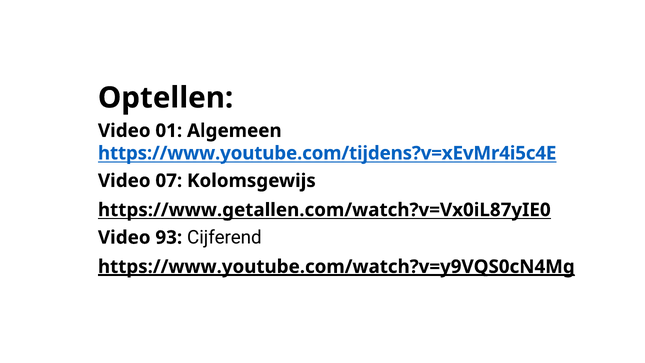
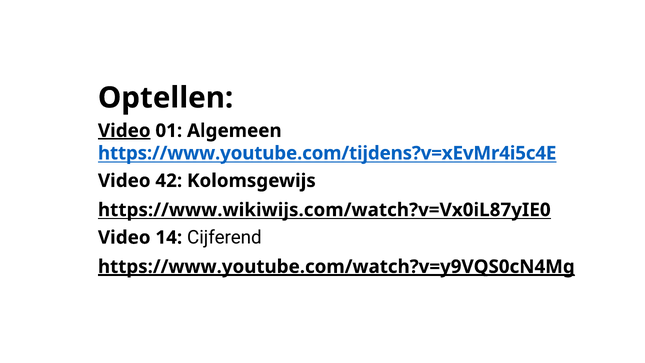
Video at (124, 131) underline: none -> present
07: 07 -> 42
https://www.getallen.com/watch?v=Vx0iL87yIE0: https://www.getallen.com/watch?v=Vx0iL87yIE0 -> https://www.wikiwijs.com/watch?v=Vx0iL87yIE0
93: 93 -> 14
